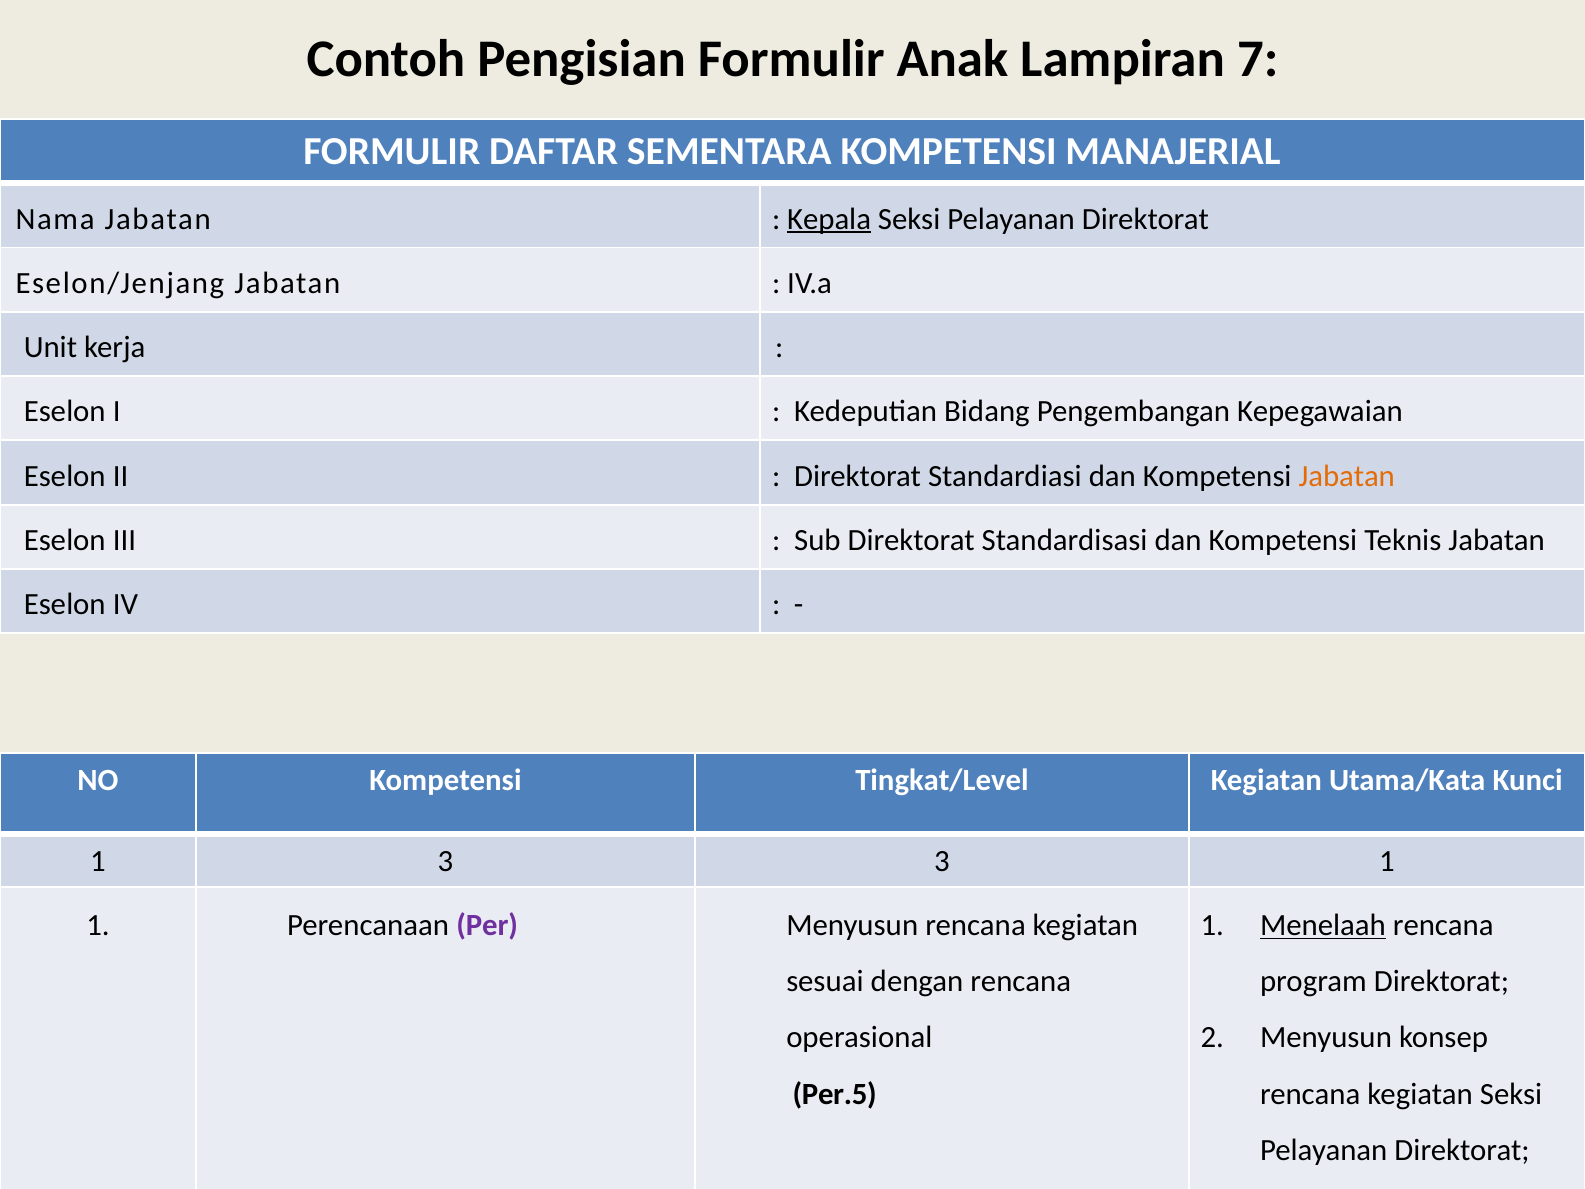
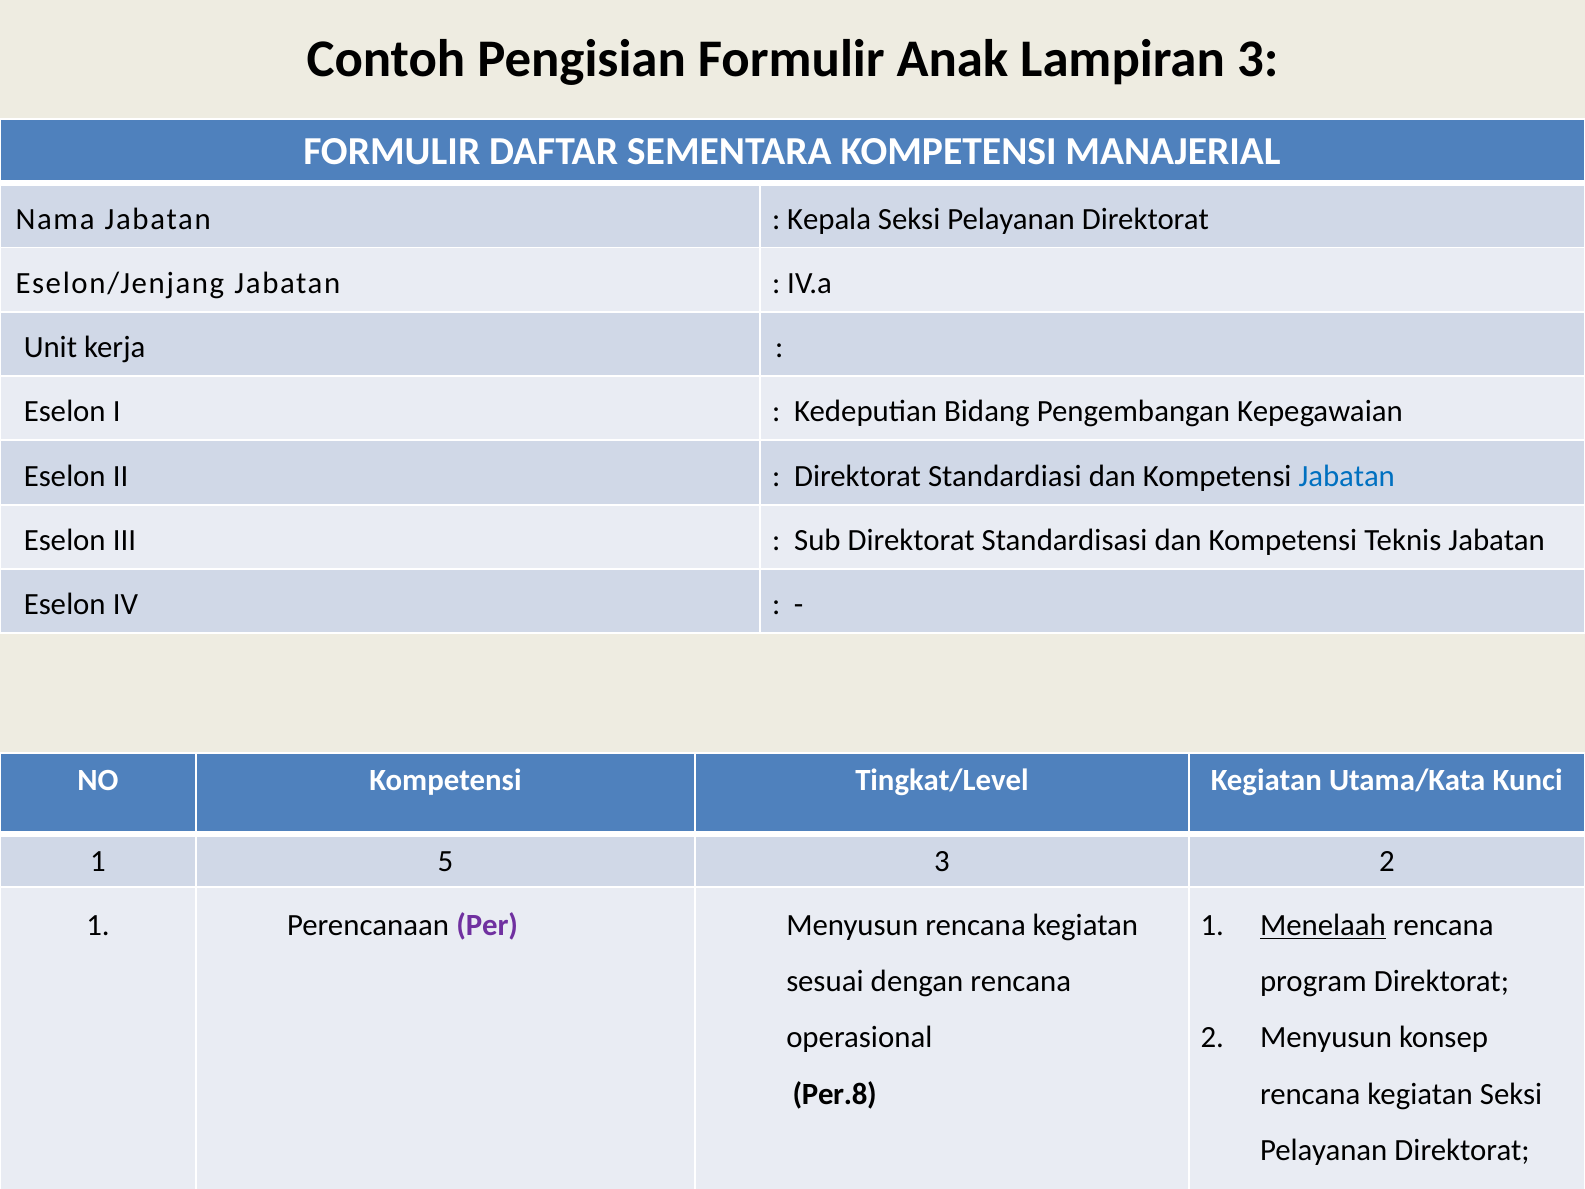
Lampiran 7: 7 -> 3
Kepala underline: present -> none
Jabatan at (1347, 476) colour: orange -> blue
1 3: 3 -> 5
3 1: 1 -> 2
Per.5: Per.5 -> Per.8
